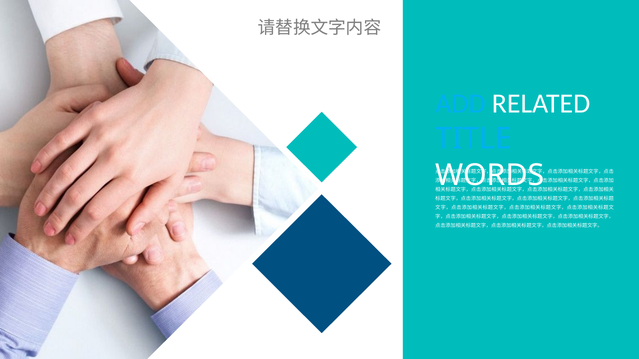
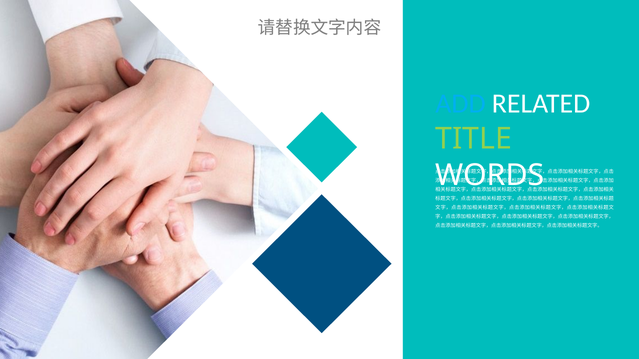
TITLE colour: light blue -> light green
